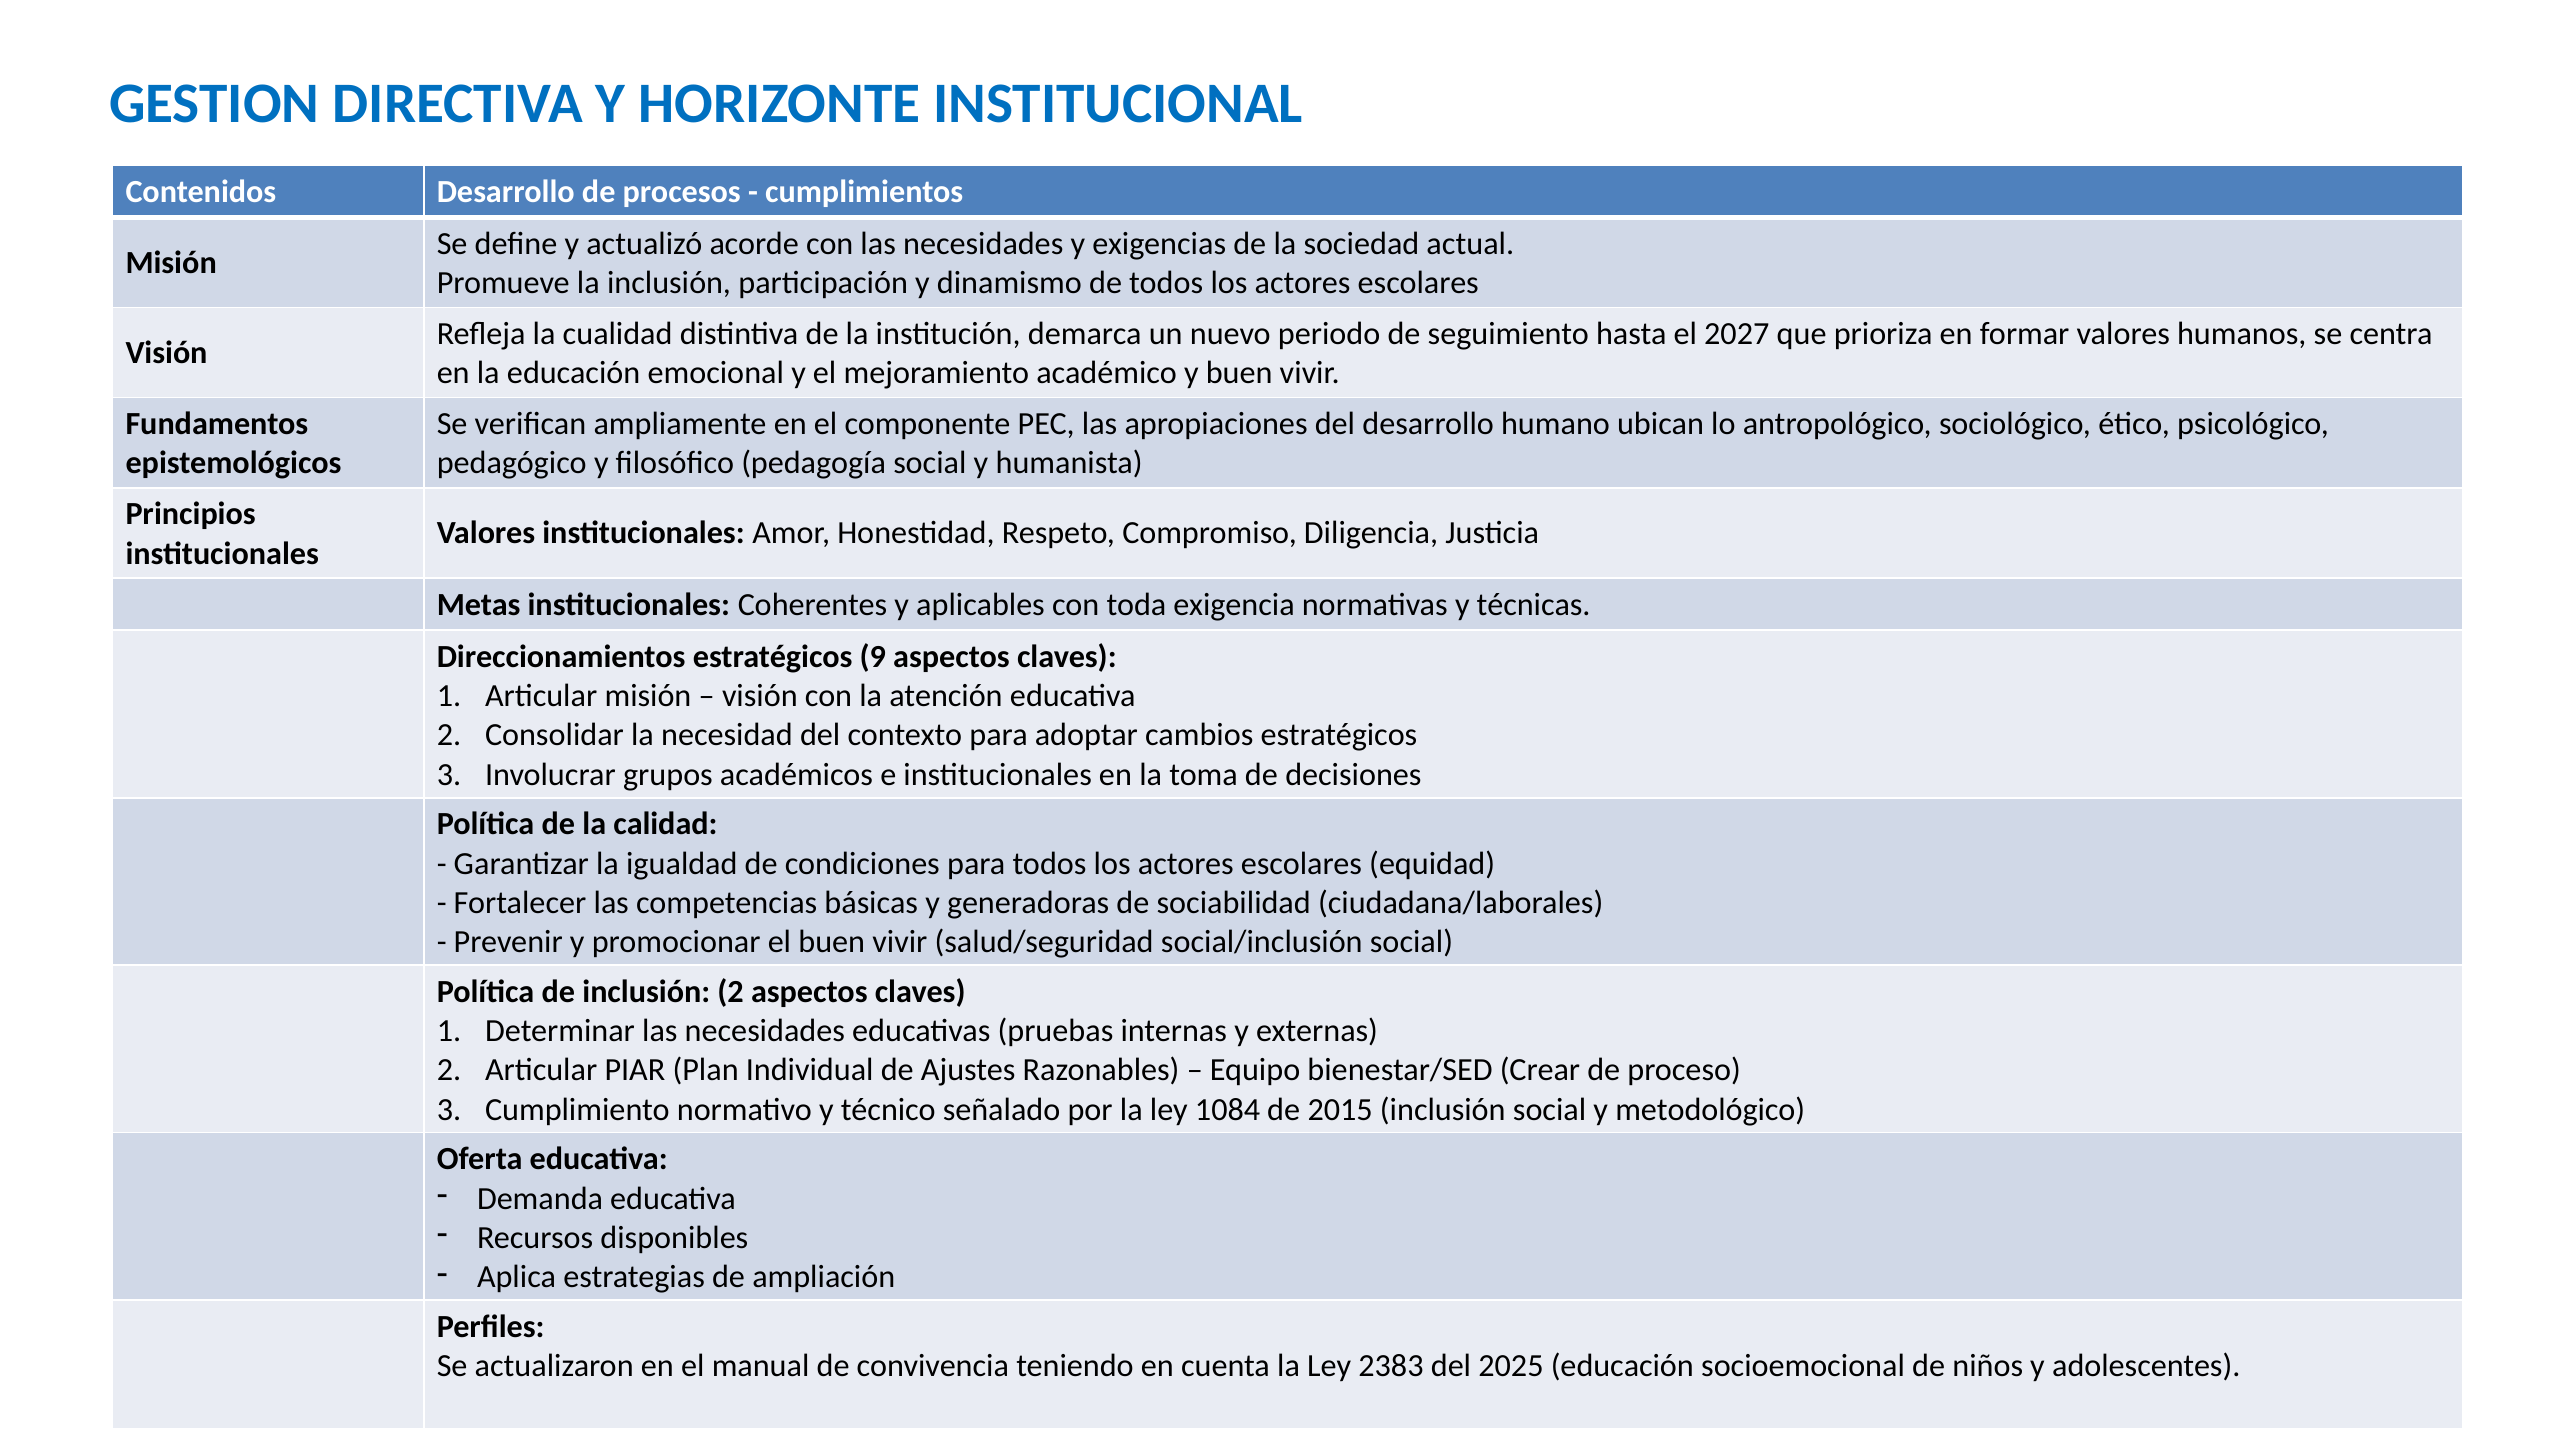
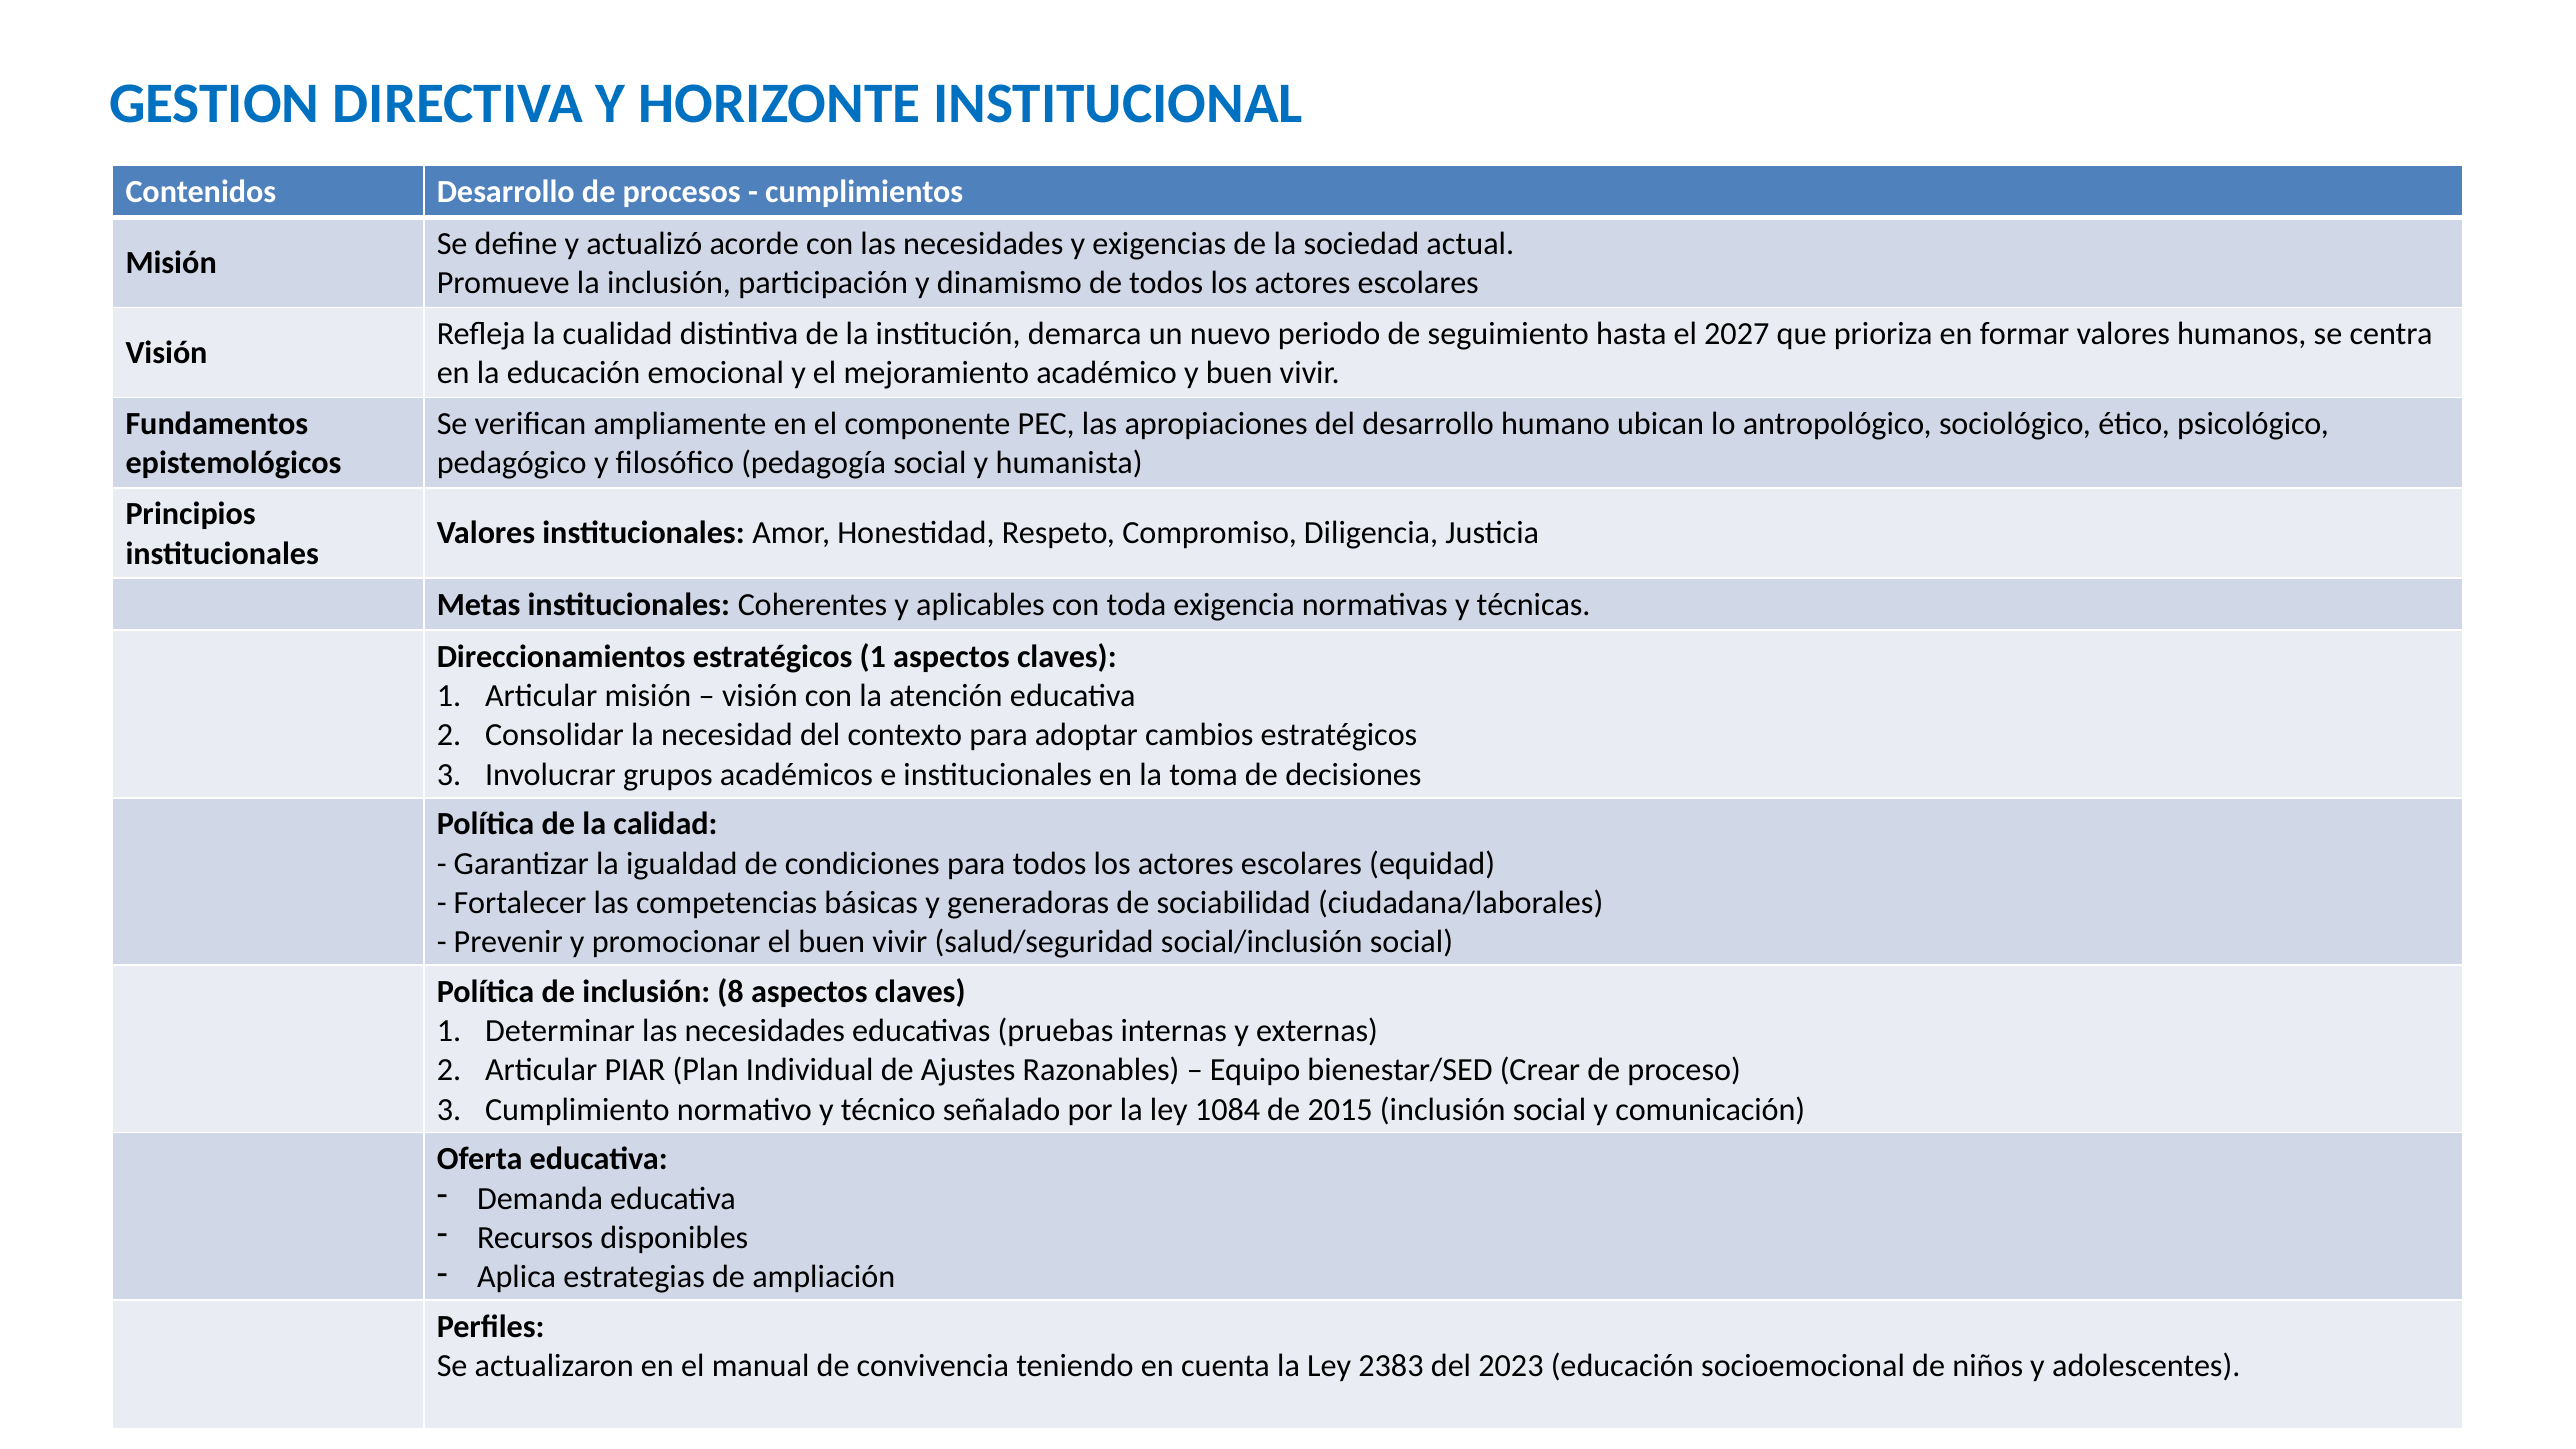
estratégicos 9: 9 -> 1
inclusión 2: 2 -> 8
metodológico: metodológico -> comunicación
2025: 2025 -> 2023
